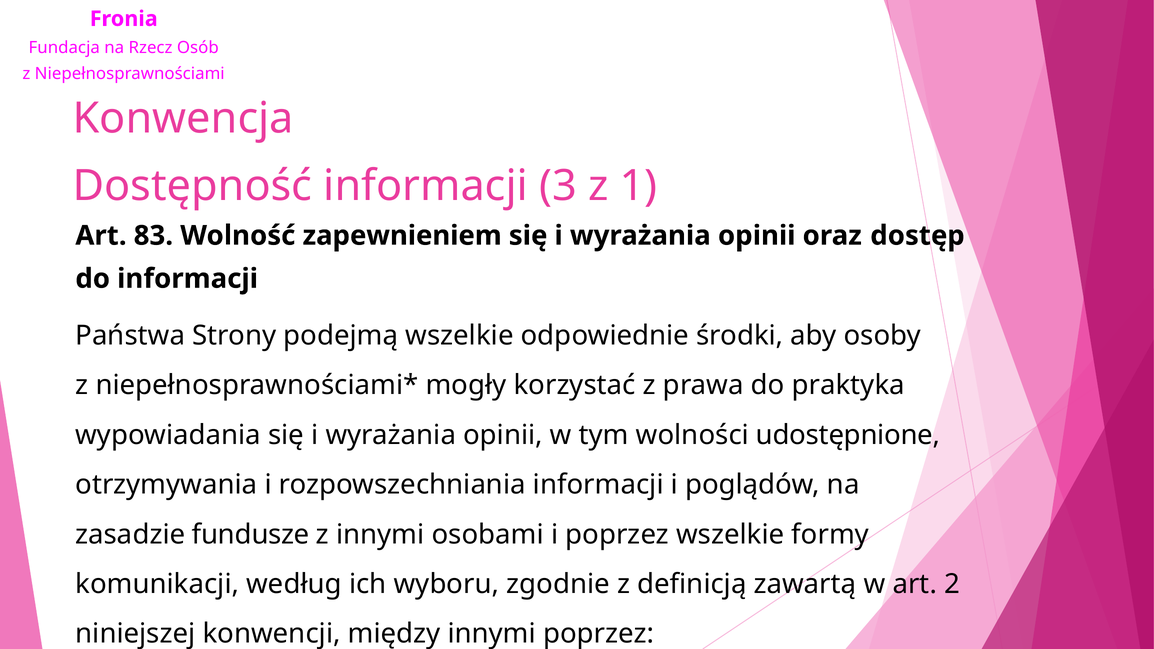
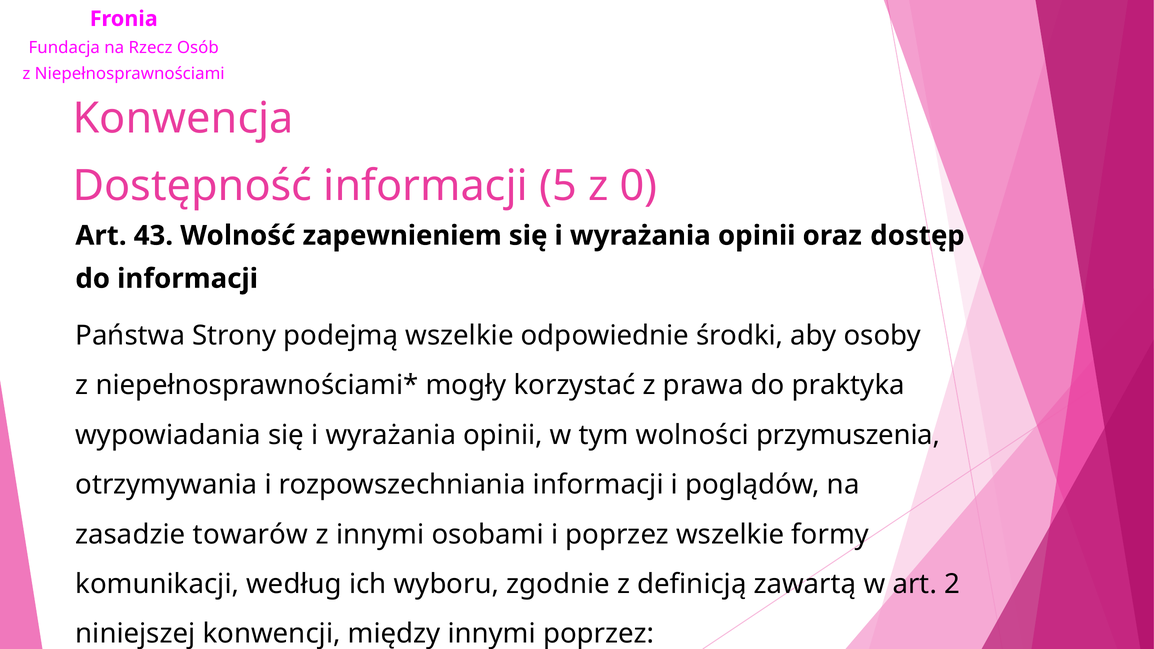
3: 3 -> 5
1: 1 -> 0
83: 83 -> 43
udostępnione: udostępnione -> przymuszenia
fundusze: fundusze -> towarów
